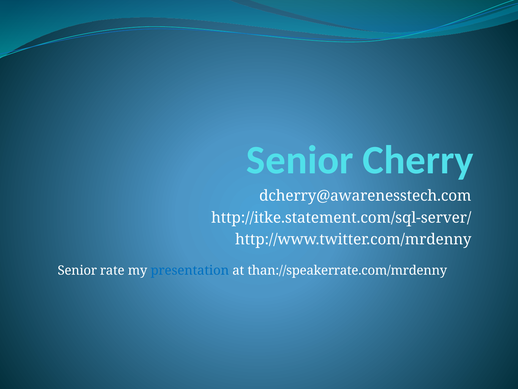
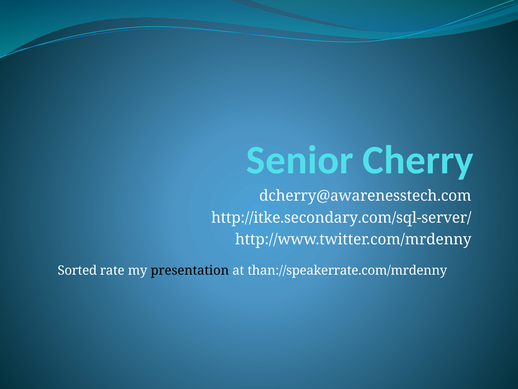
http://itke.statement.com/sql-server/: http://itke.statement.com/sql-server/ -> http://itke.secondary.com/sql-server/
Senior at (77, 270): Senior -> Sorted
presentation colour: blue -> black
